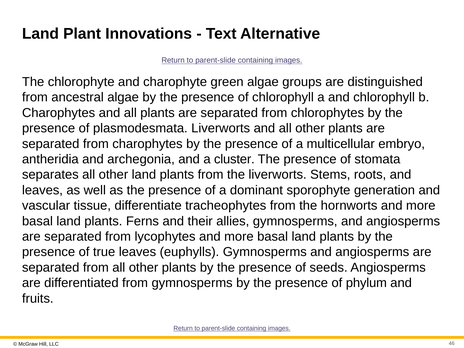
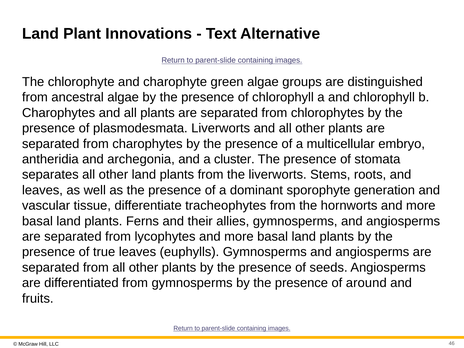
phylum: phylum -> around
